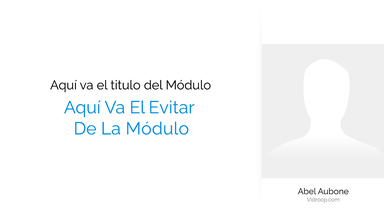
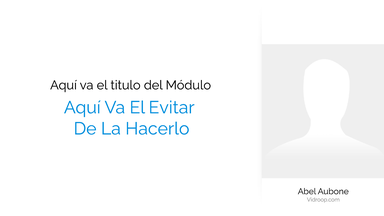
La Módulo: Módulo -> Hacerlo
